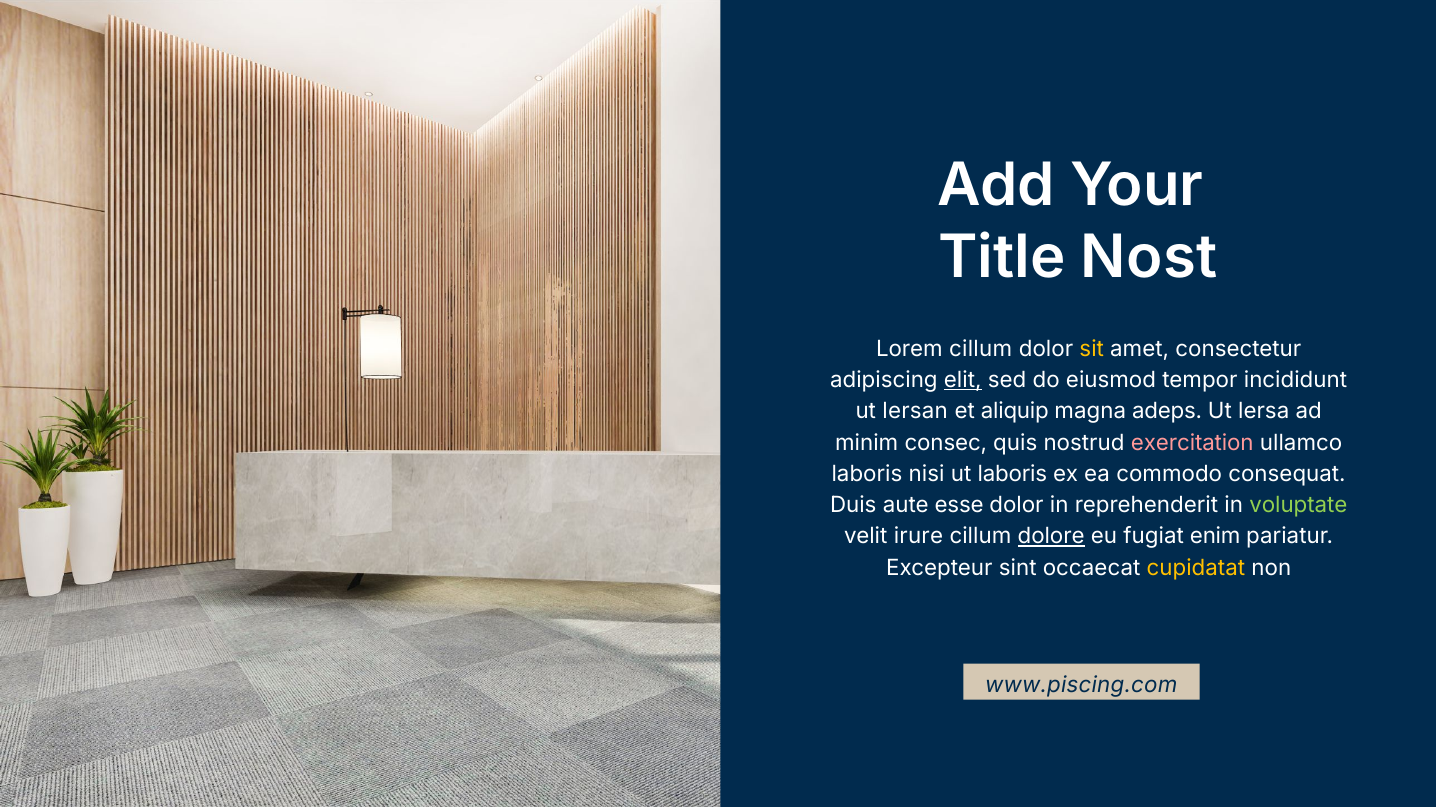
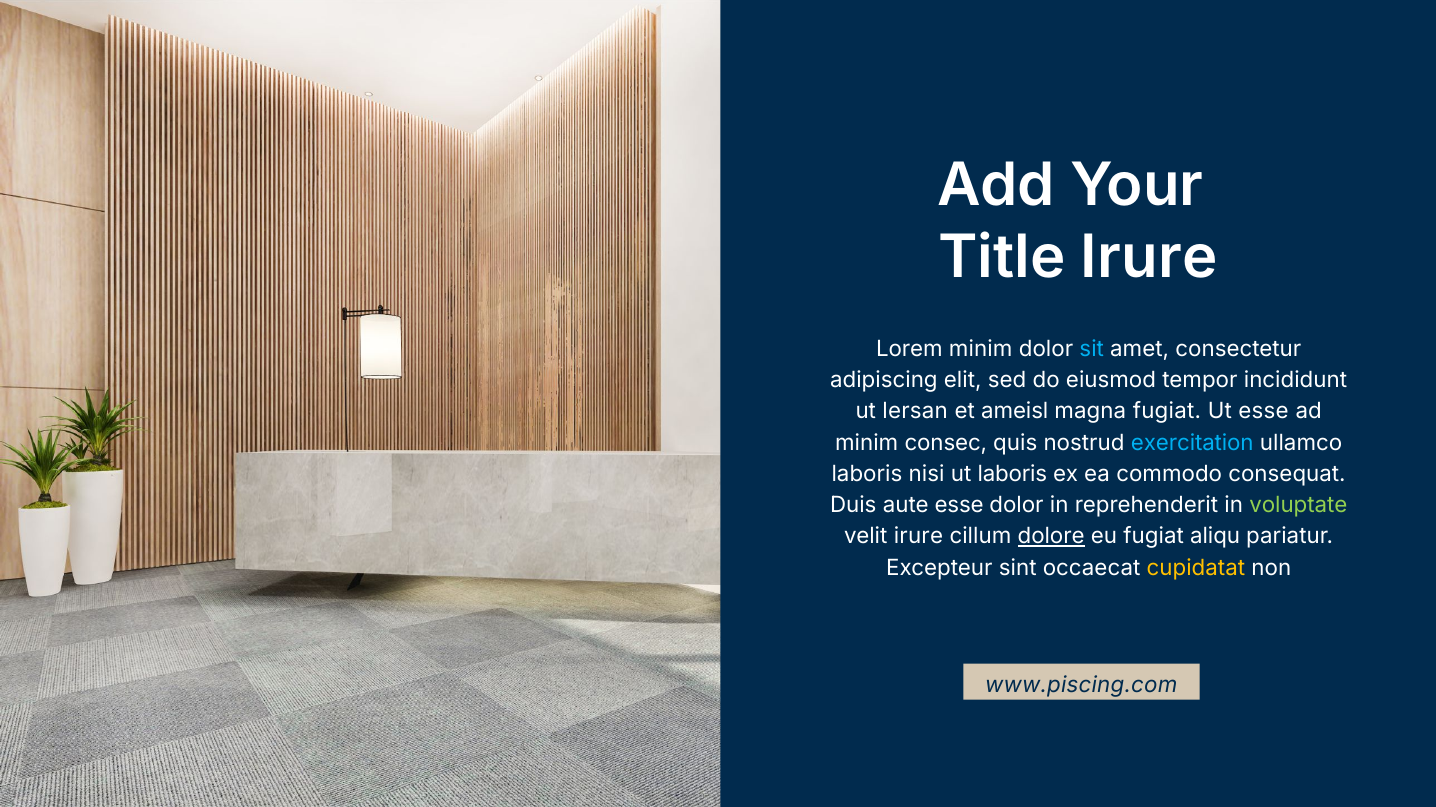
Title Nost: Nost -> Irure
Lorem cillum: cillum -> minim
sit colour: yellow -> light blue
elit underline: present -> none
aliquip: aliquip -> ameisl
magna adeps: adeps -> fugiat
Ut lersa: lersa -> esse
exercitation colour: pink -> light blue
enim: enim -> aliqu
